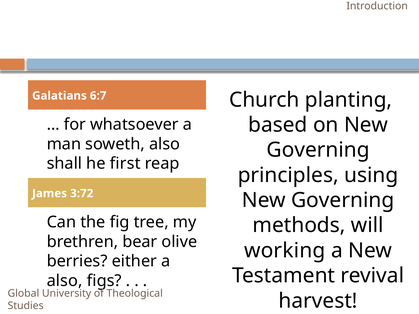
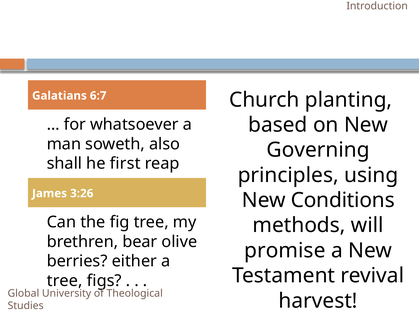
3:72: 3:72 -> 3:26
Governing at (343, 200): Governing -> Conditions
working: working -> promise
also at (65, 281): also -> tree
